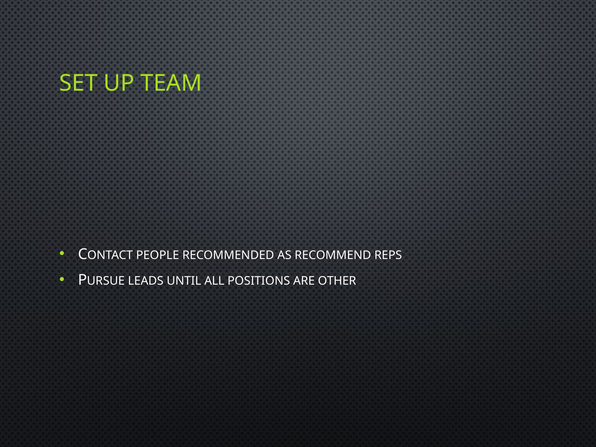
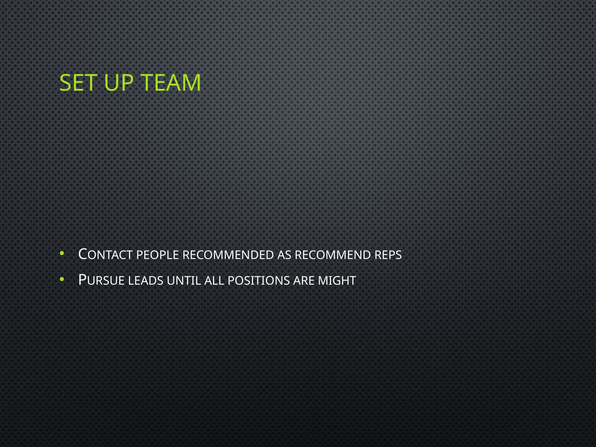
OTHER: OTHER -> MIGHT
